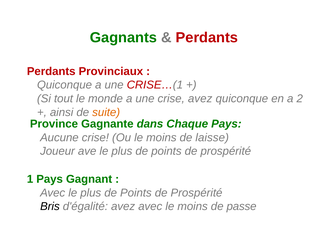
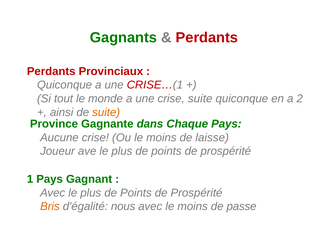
crise avez: avez -> suite
Bris colour: black -> orange
d'égalité avez: avez -> nous
